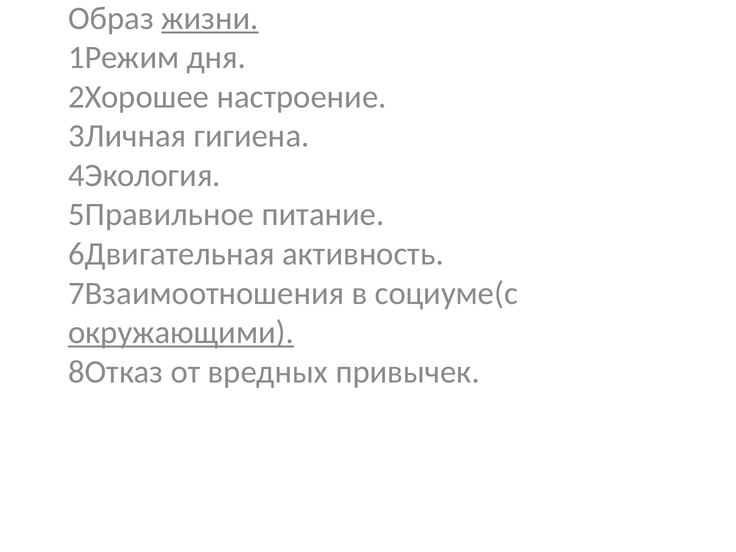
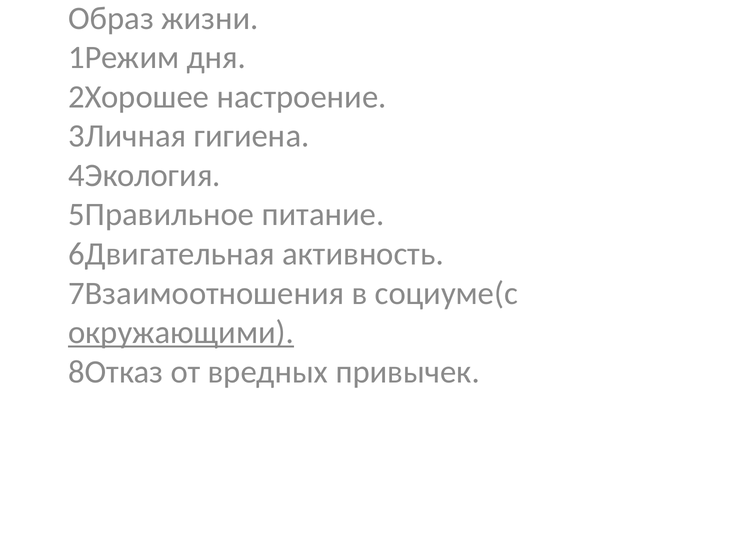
жизни underline: present -> none
